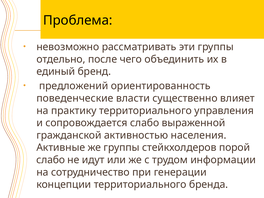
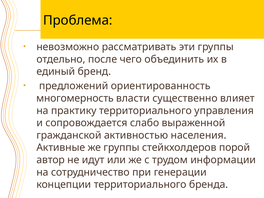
поведенческие: поведенческие -> многомерность
слабо at (51, 160): слабо -> автор
